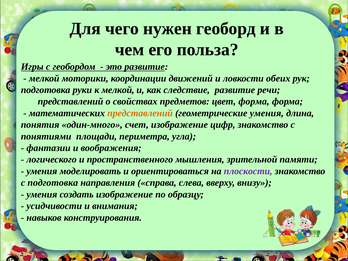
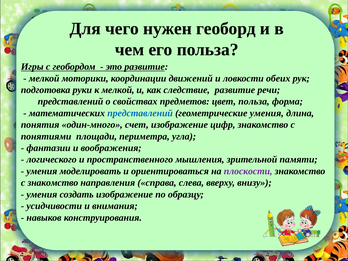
цвет форма: форма -> польза
представлений at (140, 113) colour: orange -> blue
с подготовка: подготовка -> знакомство
